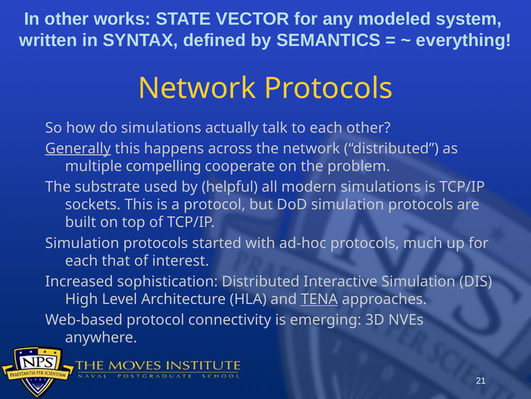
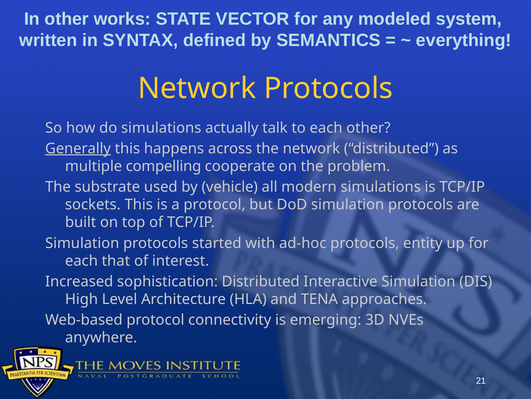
helpful: helpful -> vehicle
much: much -> entity
TENA underline: present -> none
